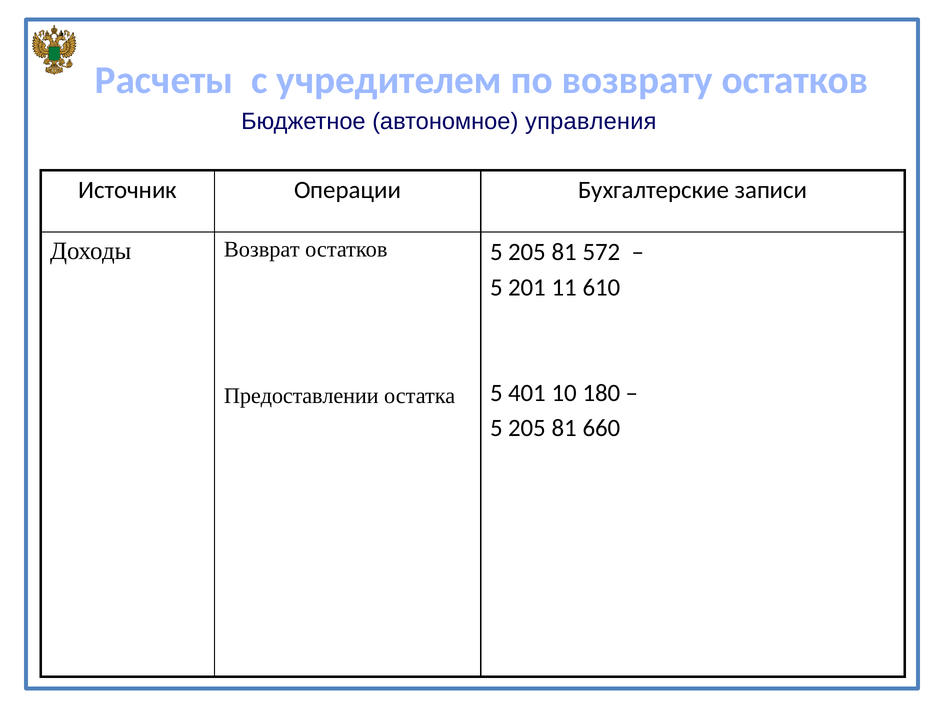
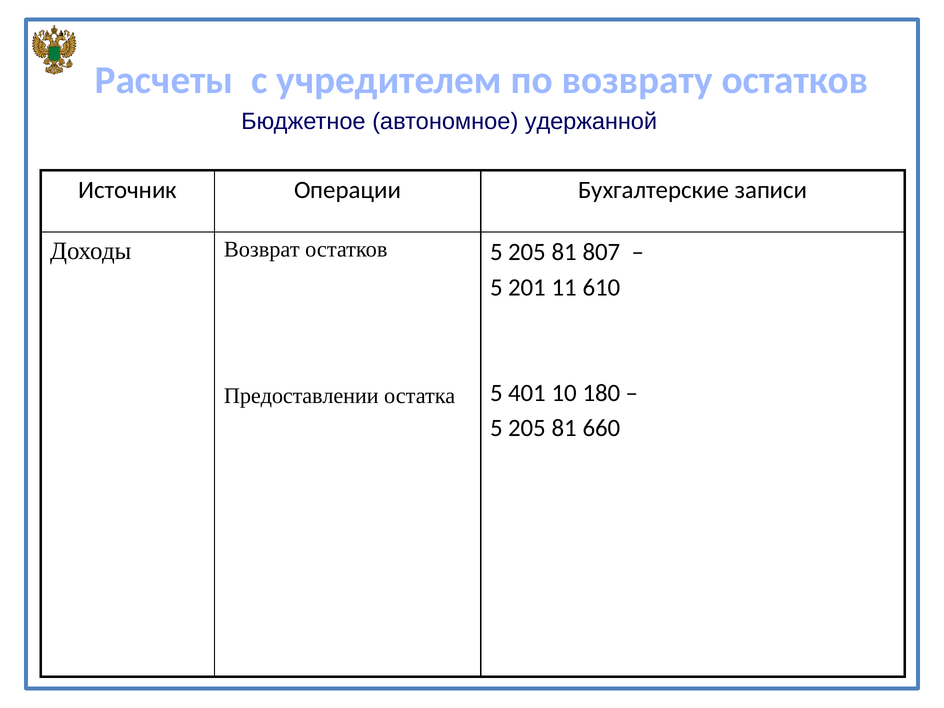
управления: управления -> удержанной
572: 572 -> 807
